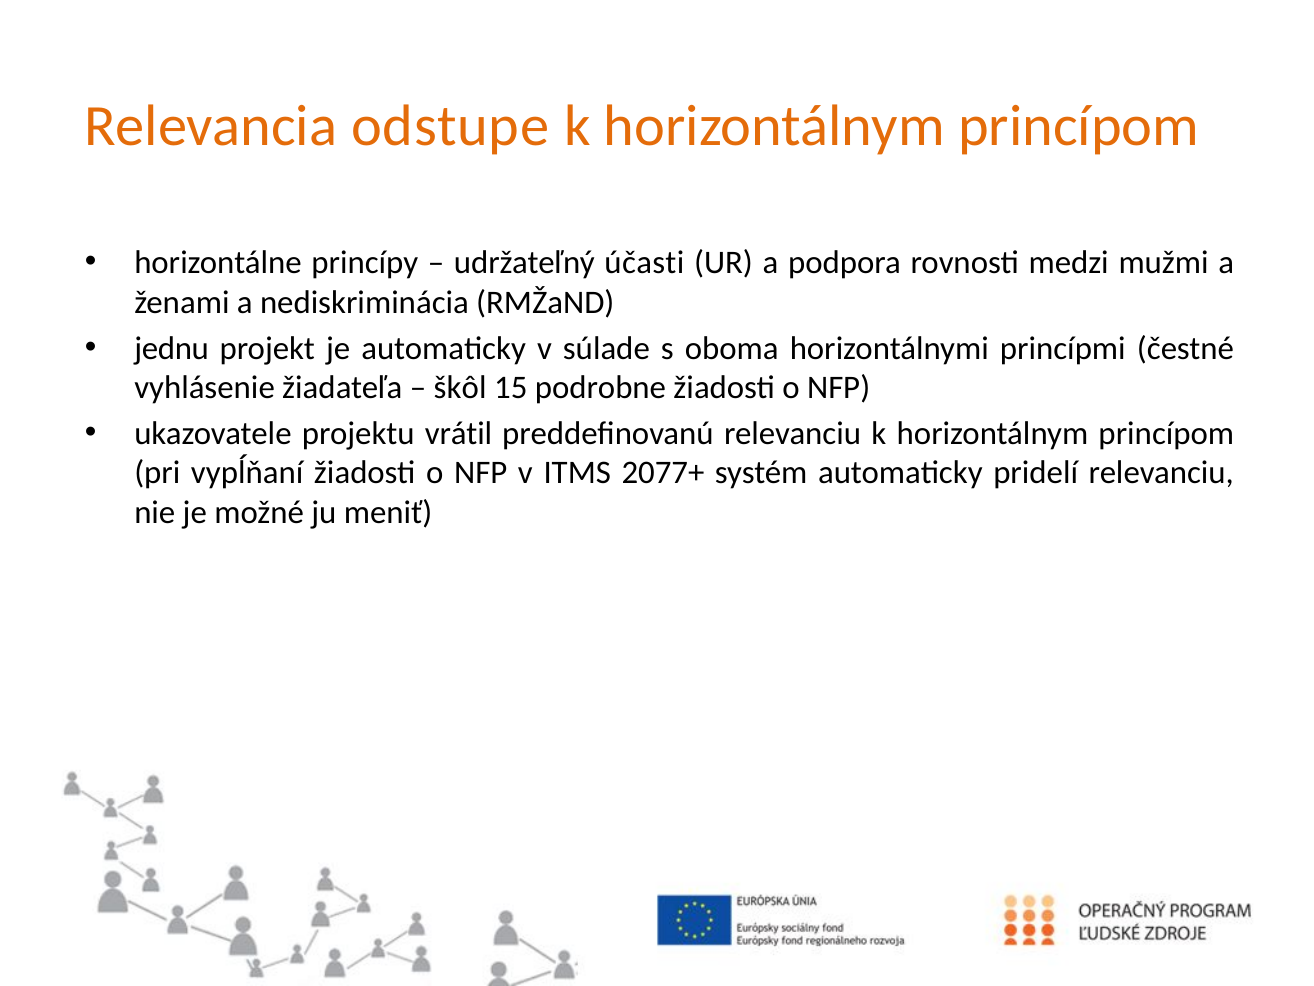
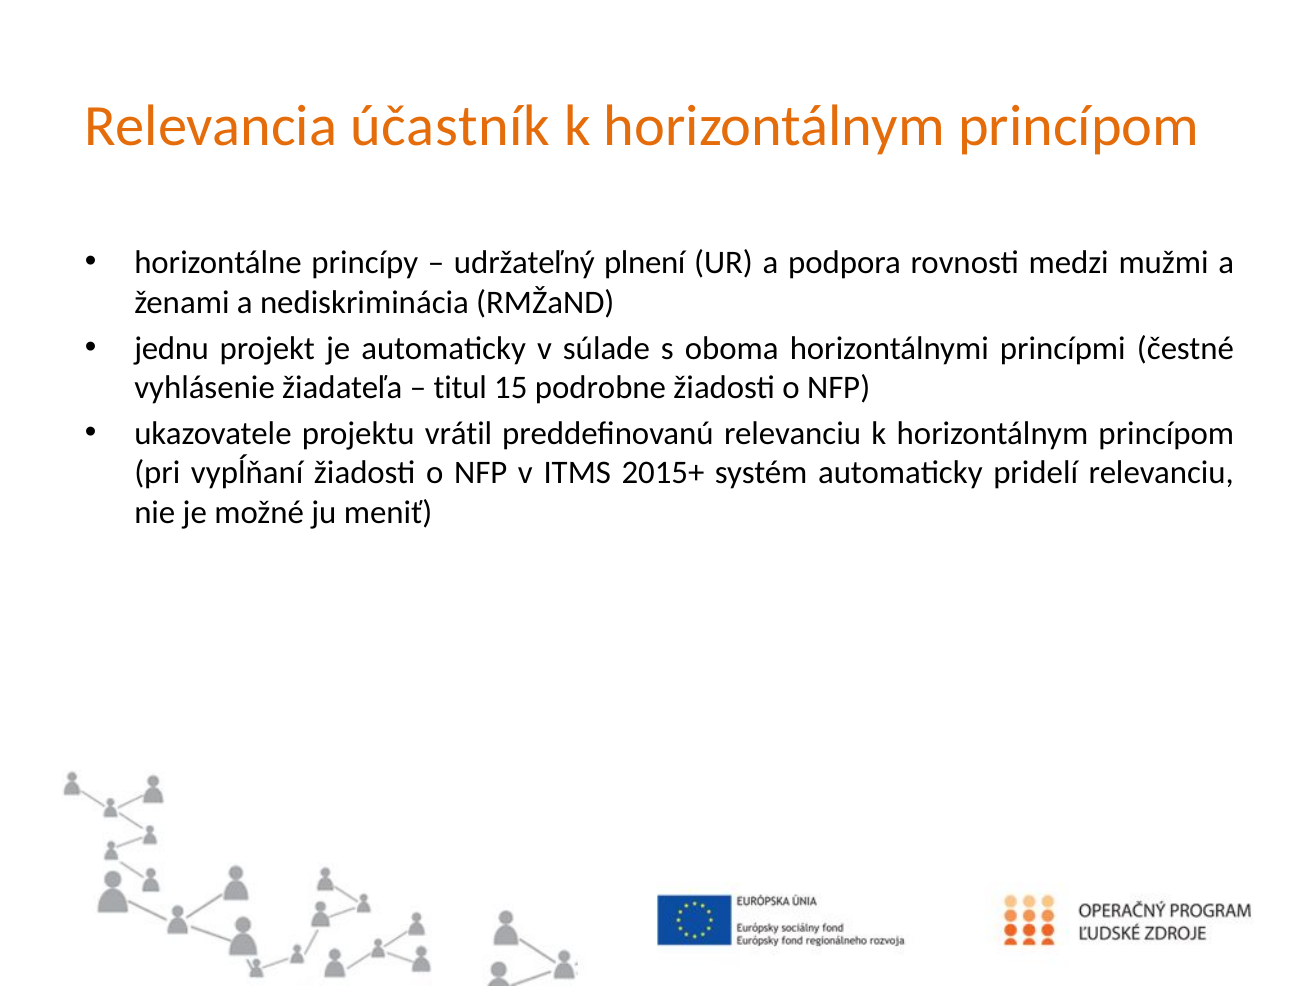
odstupe: odstupe -> účastník
účasti: účasti -> plnení
škôl: škôl -> titul
2077+: 2077+ -> 2015+
